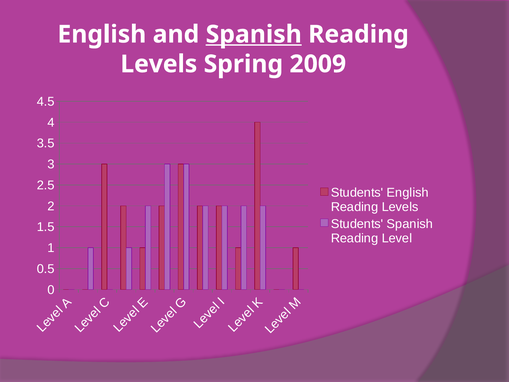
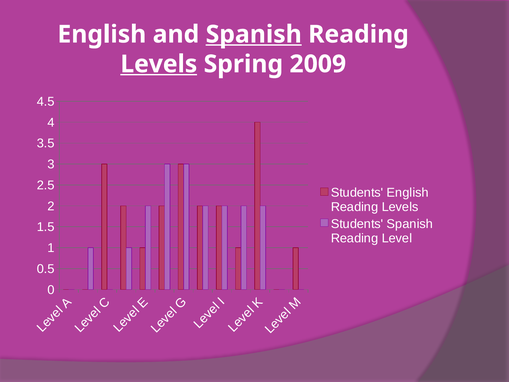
Levels at (159, 64) underline: none -> present
